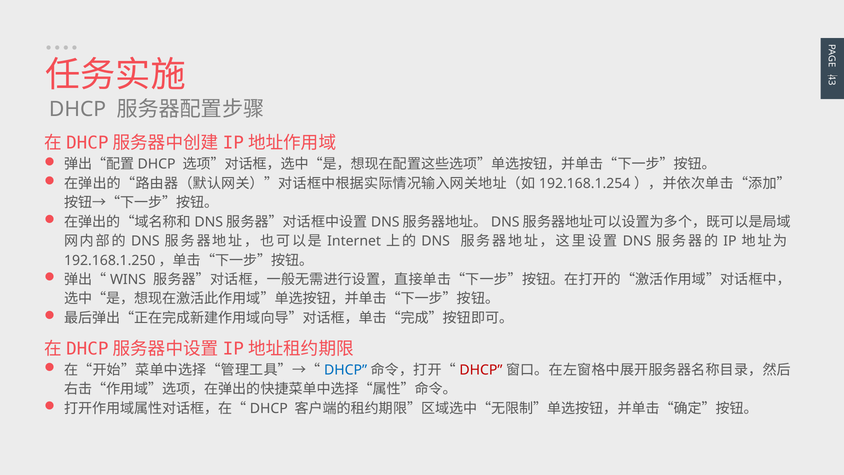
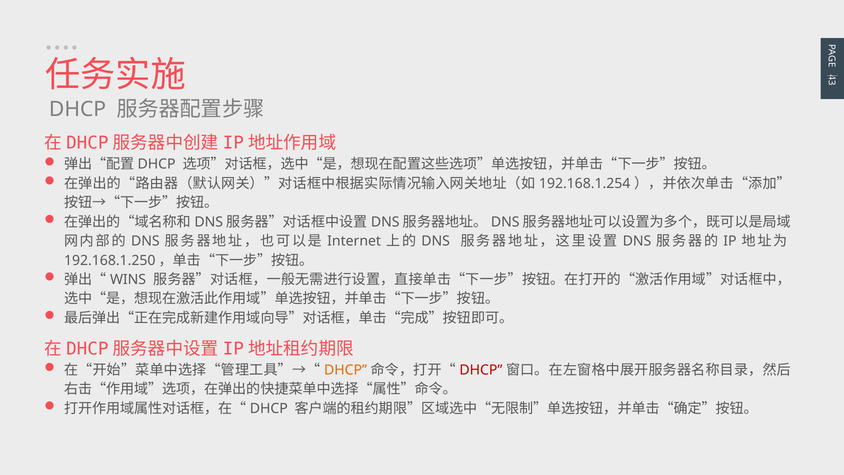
DHCP at (346, 370) colour: blue -> orange
